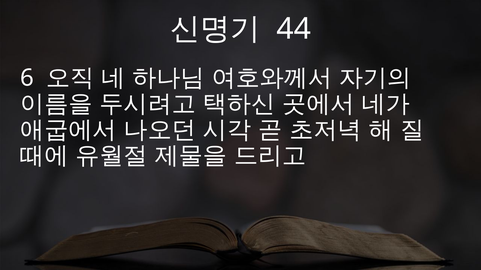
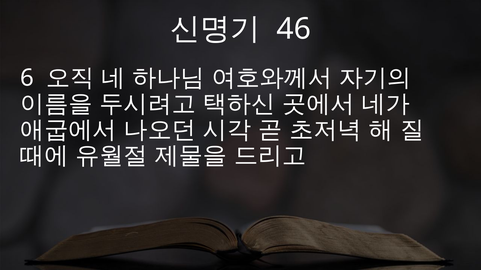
44: 44 -> 46
